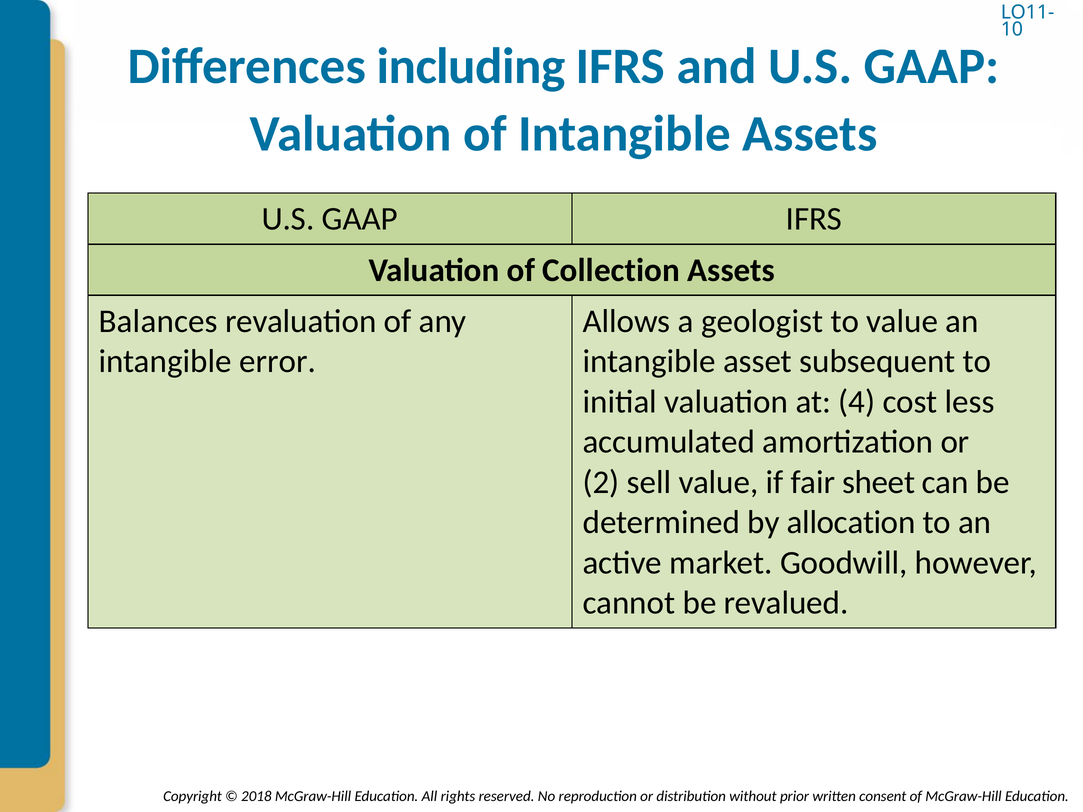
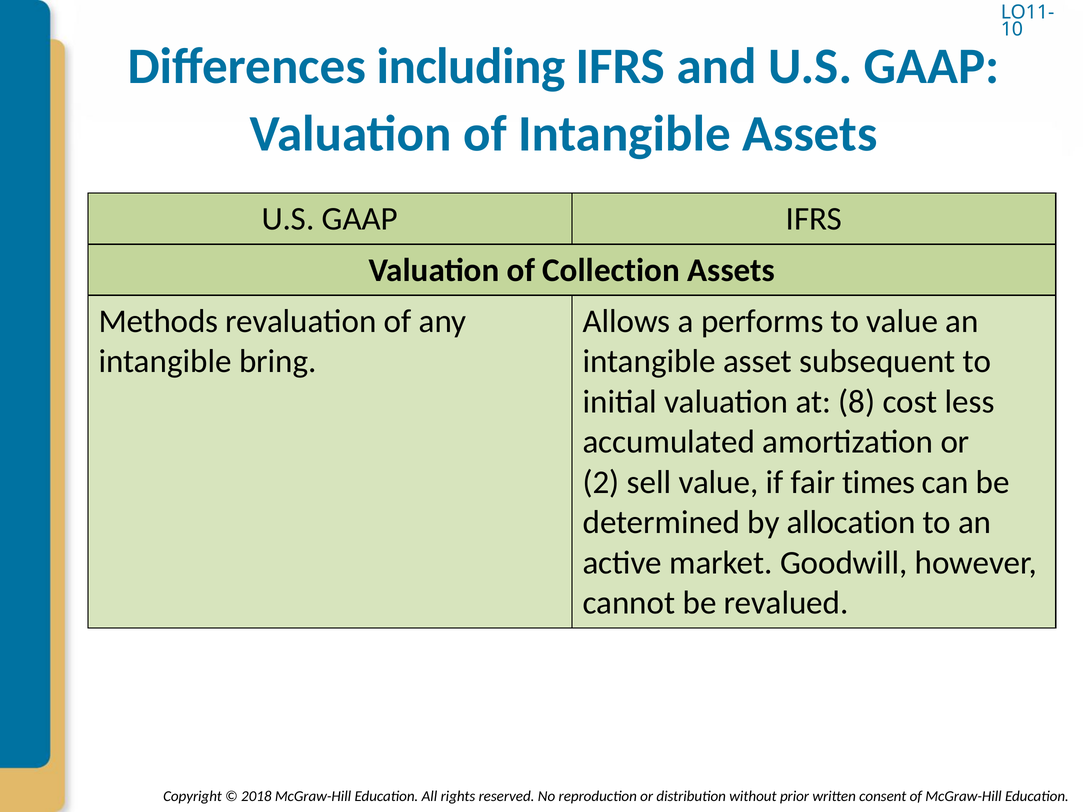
Balances: Balances -> Methods
geologist: geologist -> performs
error: error -> bring
4: 4 -> 8
sheet: sheet -> times
